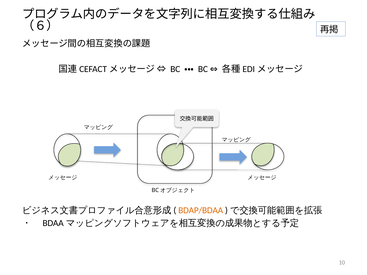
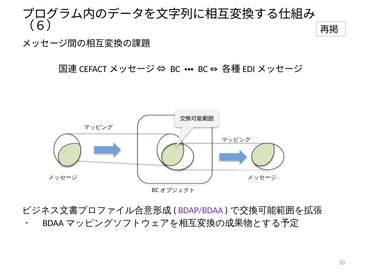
BDAP/BDAA colour: orange -> purple
